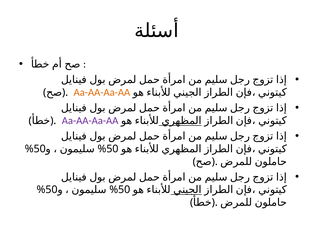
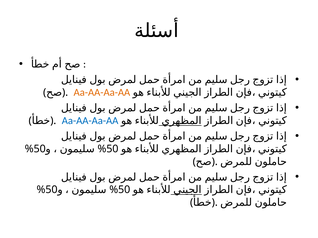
Aa-AA-Aa-AA at (90, 121) colour: purple -> blue
